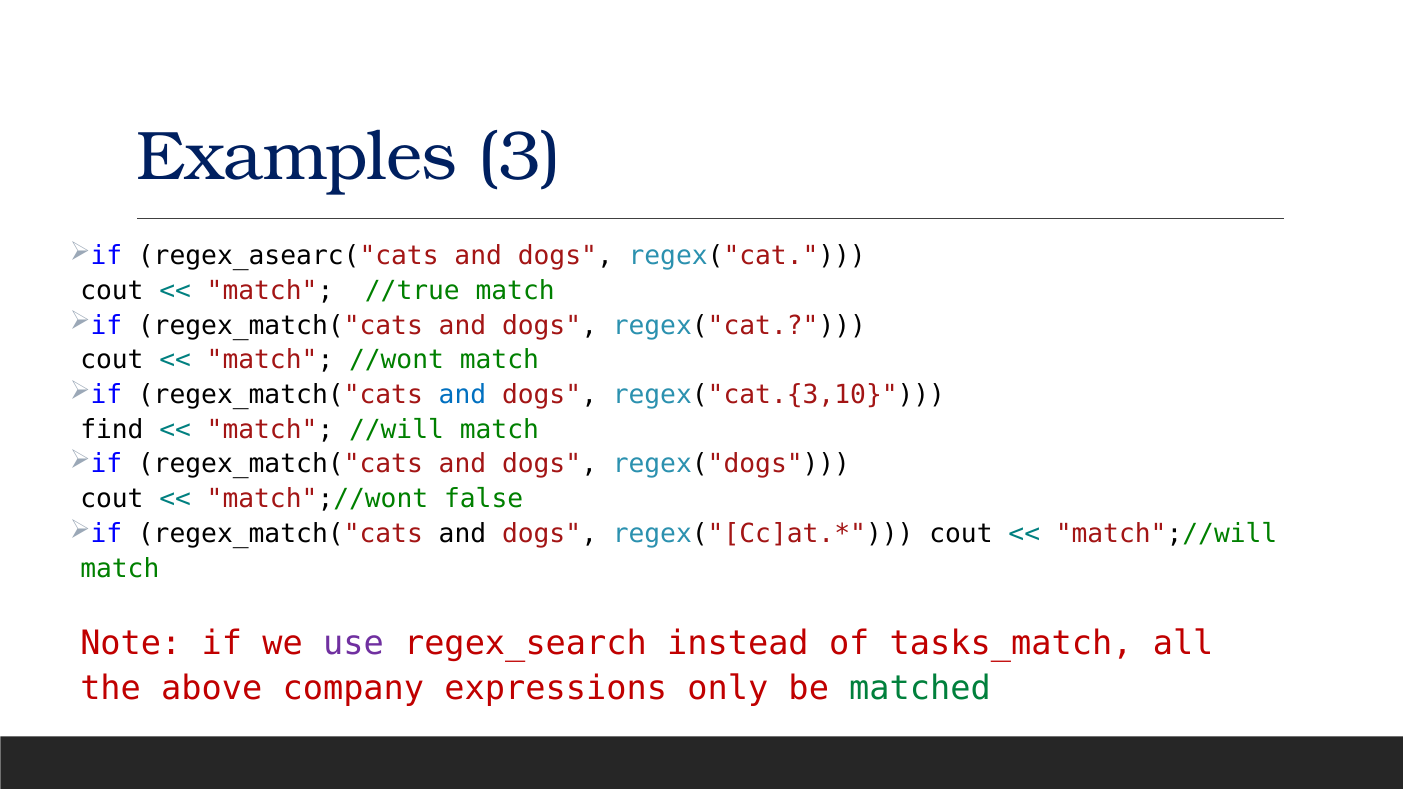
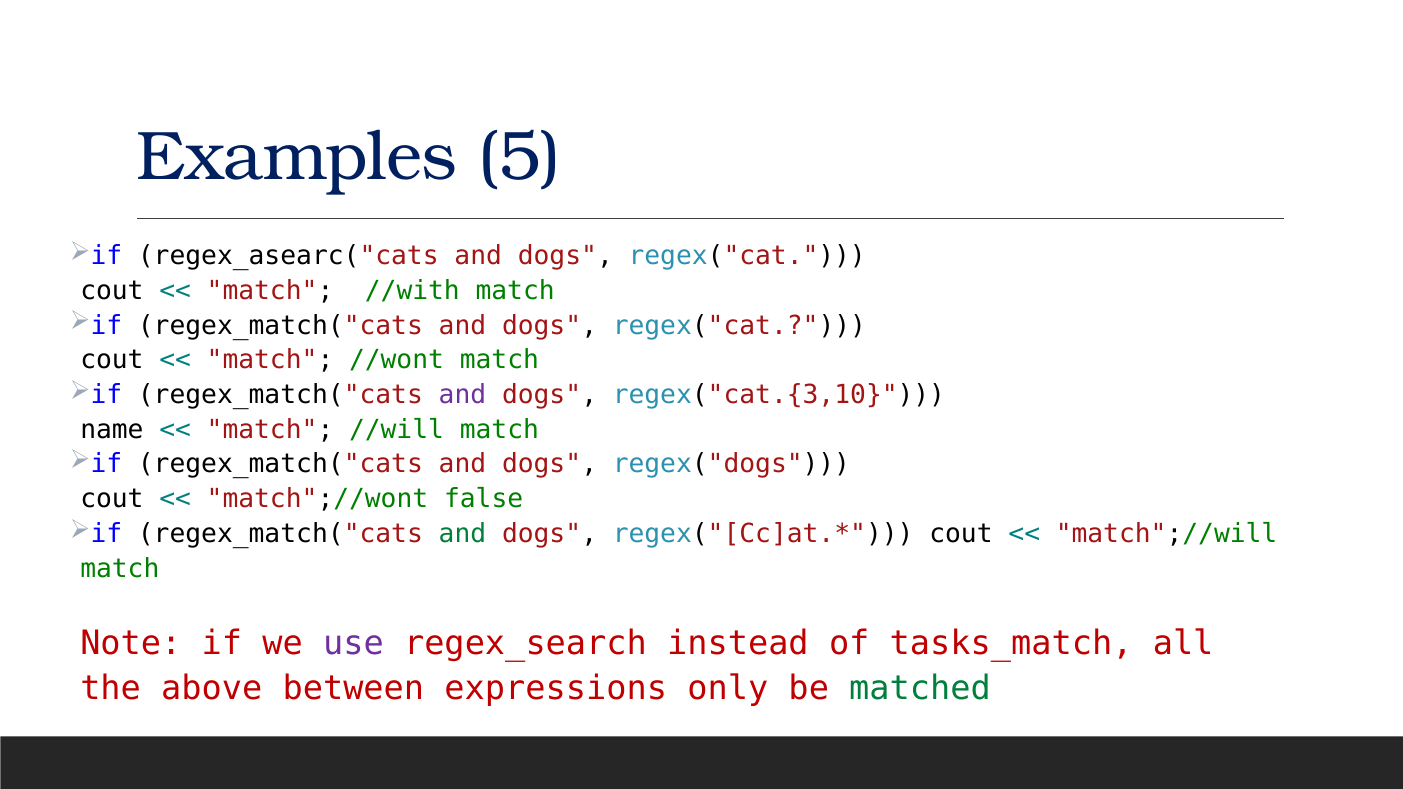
3: 3 -> 5
//true: //true -> //with
and at (462, 395) colour: blue -> purple
find: find -> name
and at (462, 534) colour: black -> green
company: company -> between
